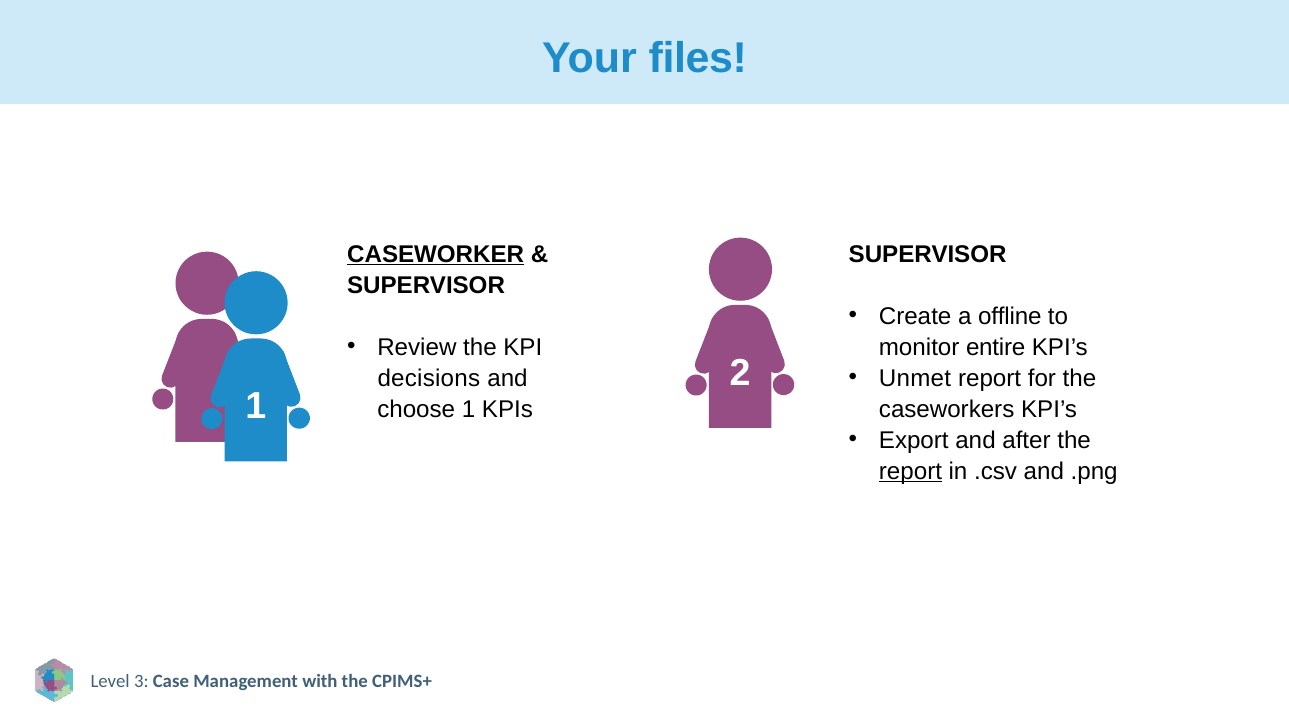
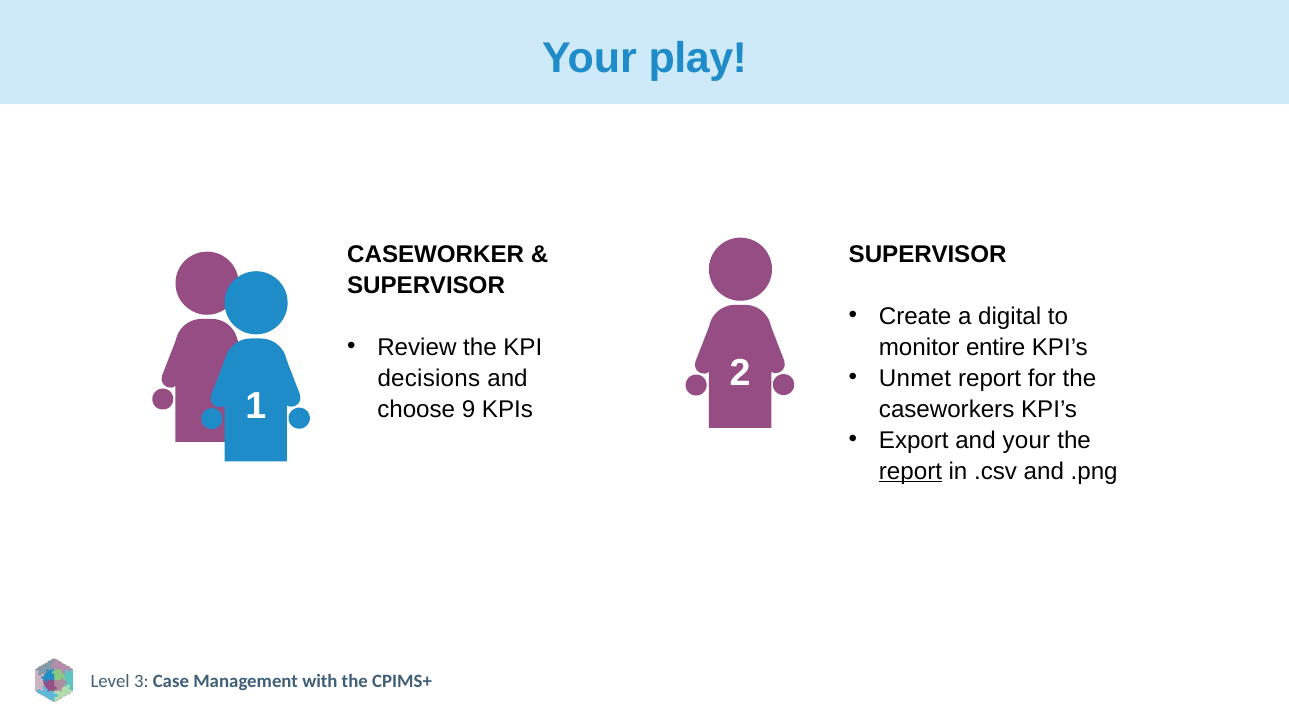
files: files -> play
CASEWORKER underline: present -> none
offline: offline -> digital
choose 1: 1 -> 9
and after: after -> your
